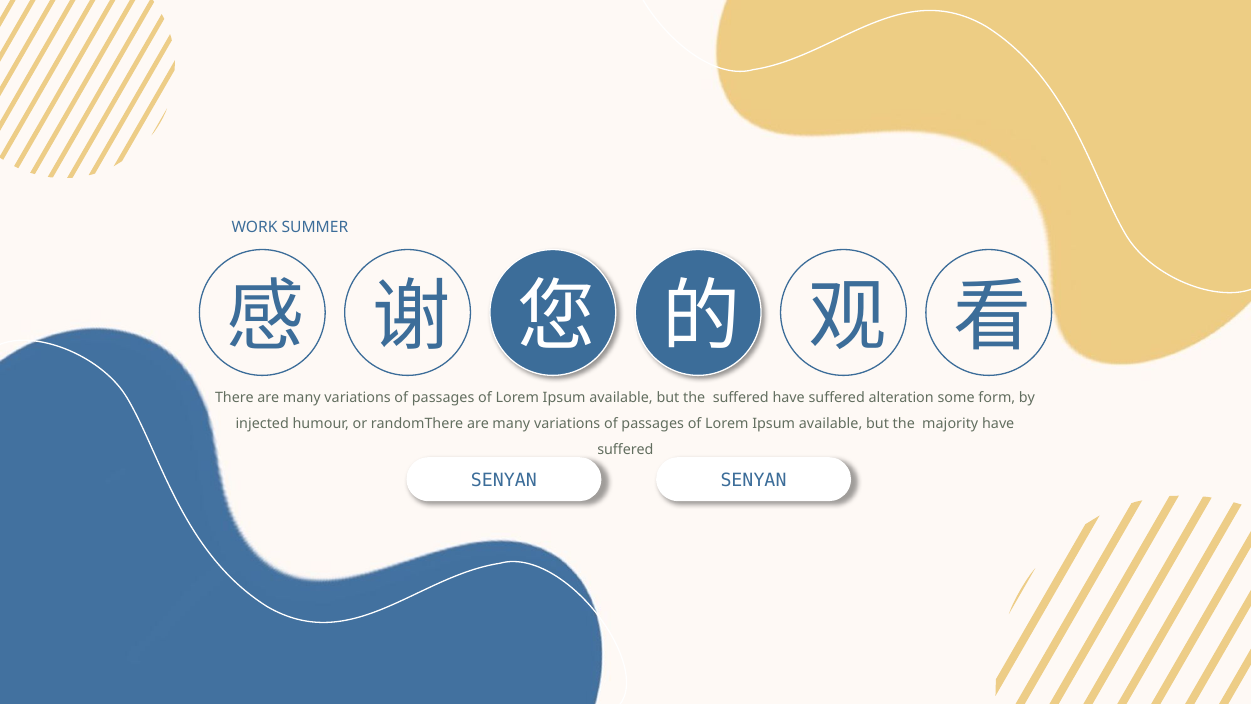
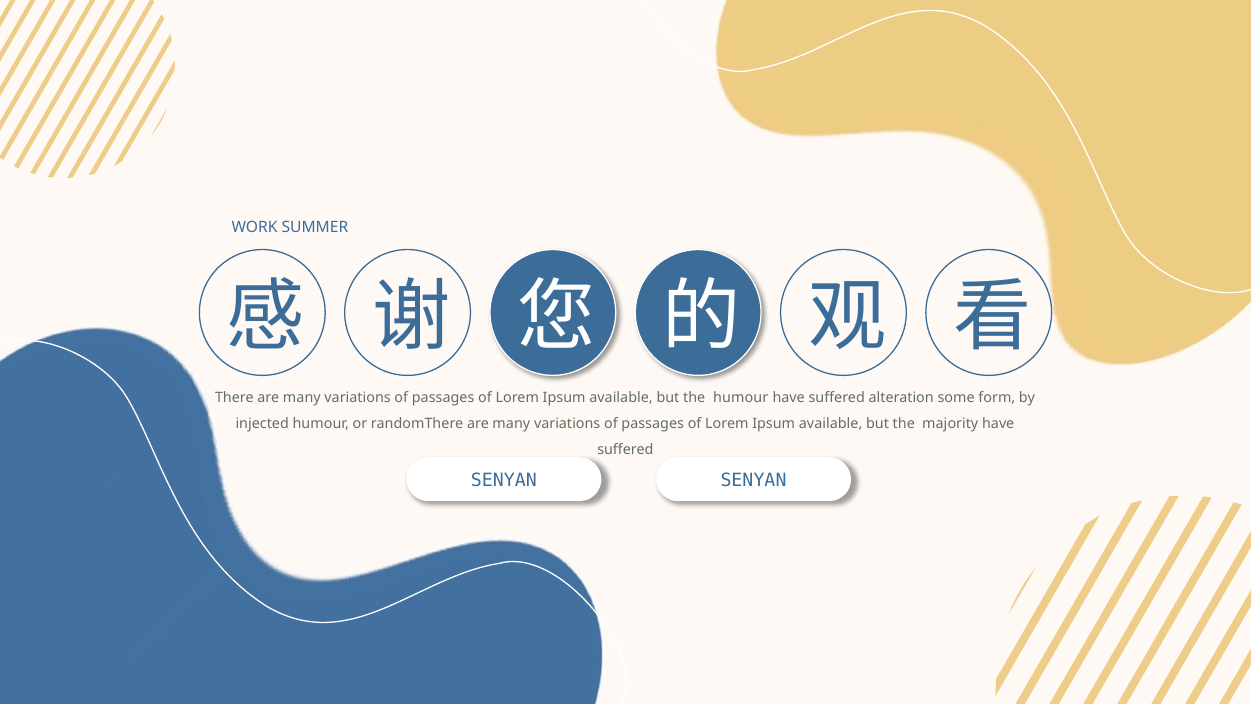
the suffered: suffered -> humour
